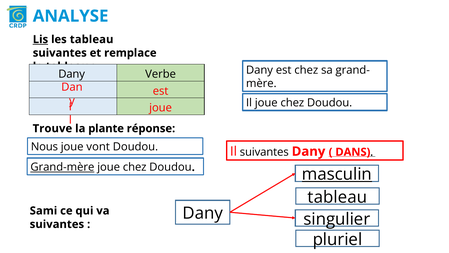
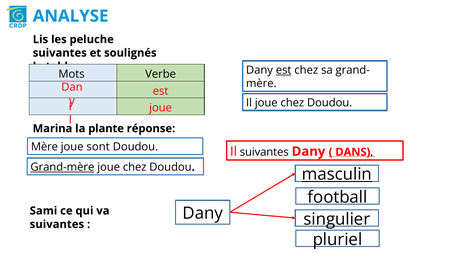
Lis underline: present -> none
les tableau: tableau -> peluche
remplace: remplace -> soulignés
est at (284, 70) underline: none -> present
Dany at (72, 74): Dany -> Mots
Trouve: Trouve -> Marina
Nous at (44, 147): Nous -> Mère
vont: vont -> sont
tableau at (337, 197): tableau -> football
